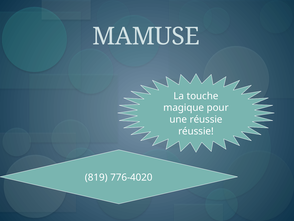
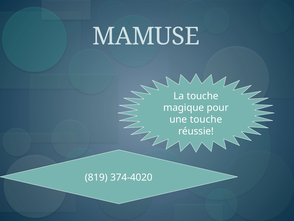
une réussie: réussie -> touche
776-4020: 776-4020 -> 374-4020
